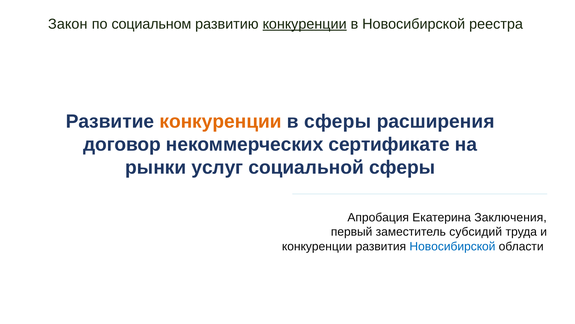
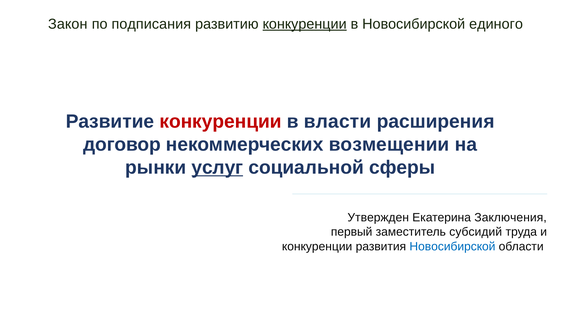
социальном: социальном -> подписания
реестра: реестра -> единого
конкуренции at (221, 121) colour: orange -> red
в сферы: сферы -> власти
сертификате: сертификате -> возмещении
услуг underline: none -> present
Апробация: Апробация -> Утвержден
